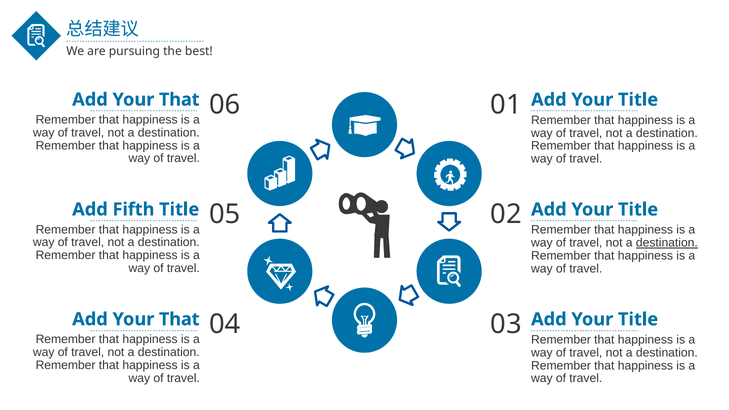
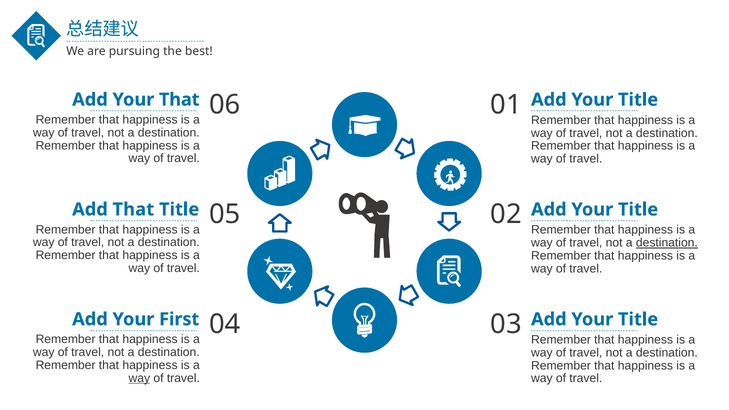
Add Fifth: Fifth -> That
That at (179, 319): That -> First
way at (139, 378) underline: none -> present
